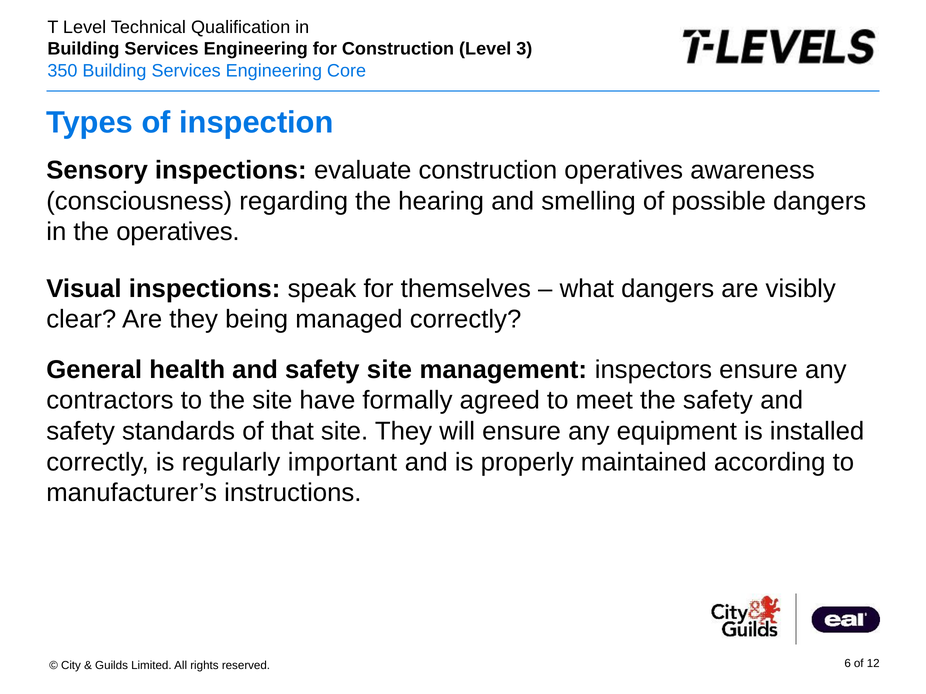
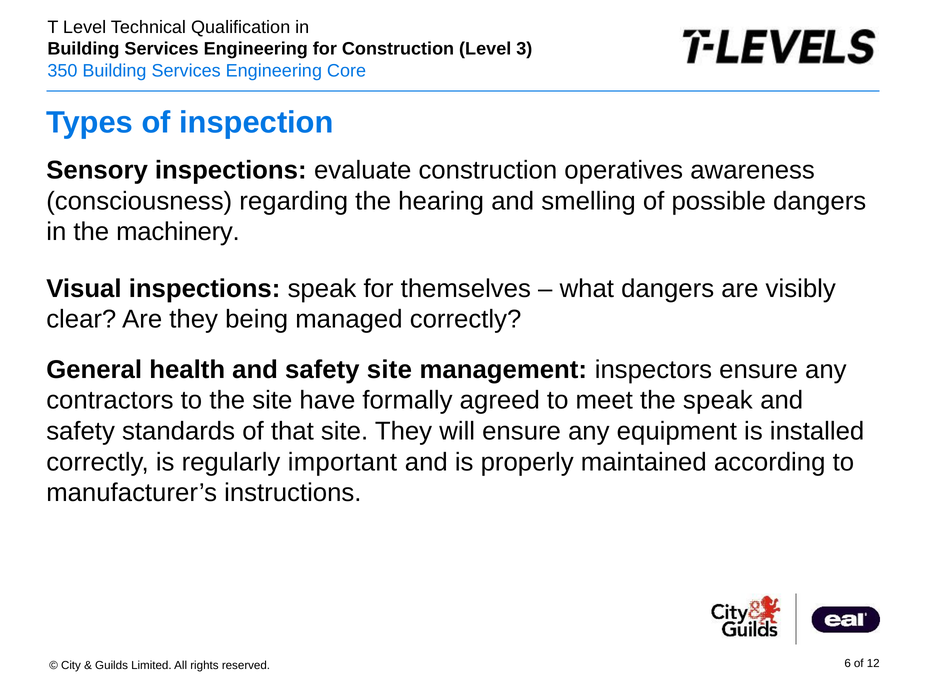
the operatives: operatives -> machinery
the safety: safety -> speak
